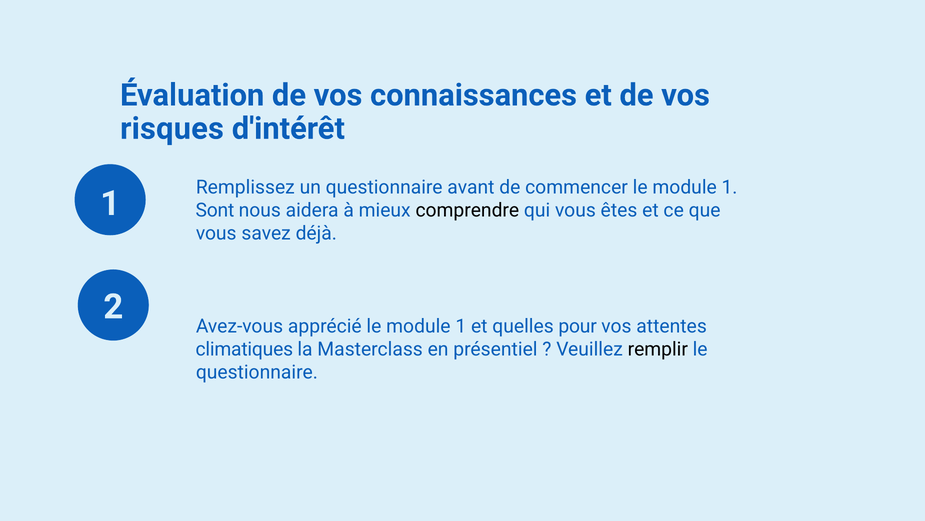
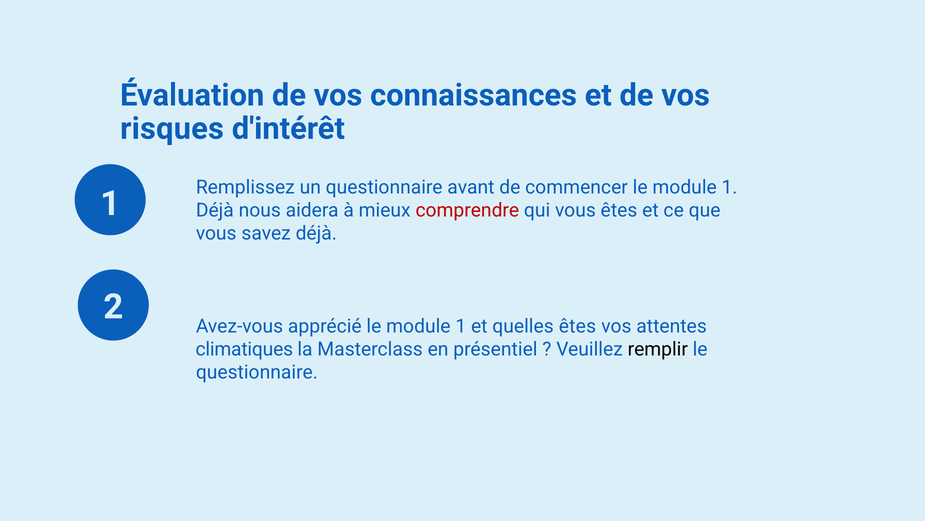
Sont at (215, 210): Sont -> Déjà
comprendre colour: black -> red
quelles pour: pour -> êtes
